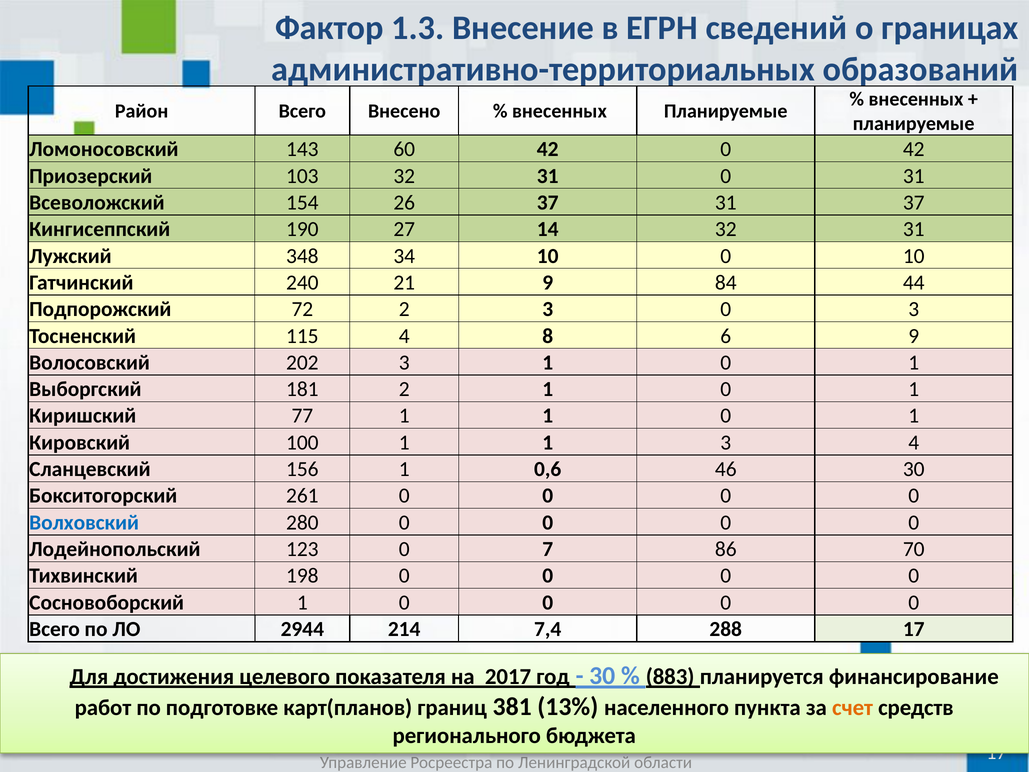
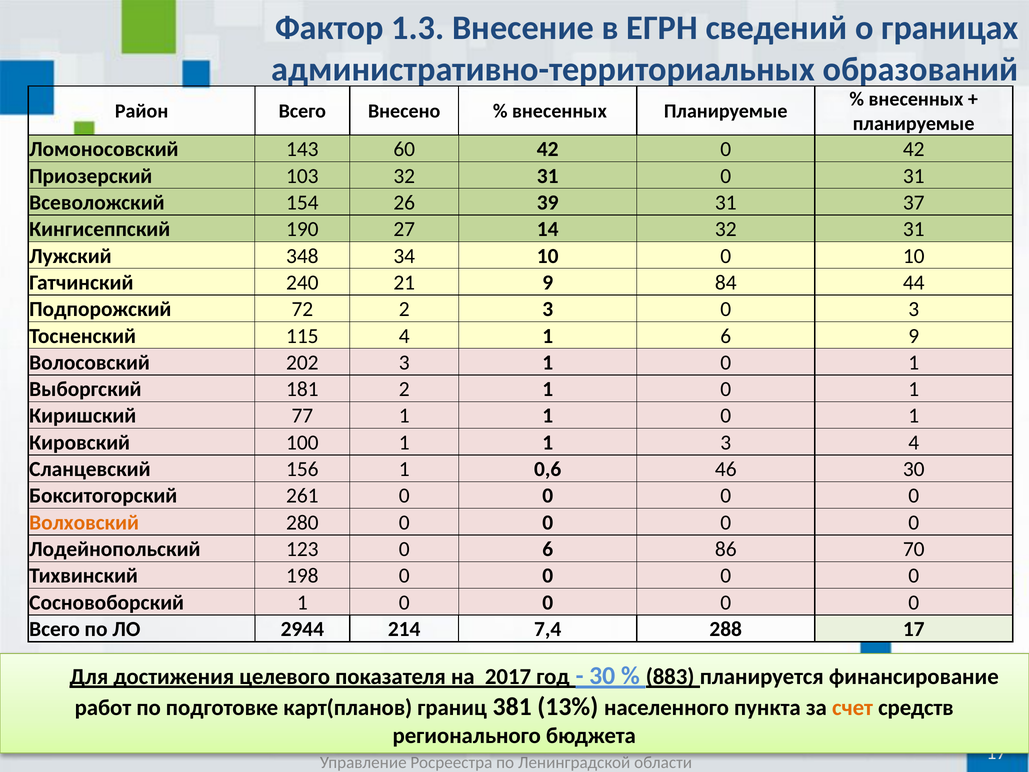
26 37: 37 -> 39
4 8: 8 -> 1
Волховский colour: blue -> orange
0 7: 7 -> 6
